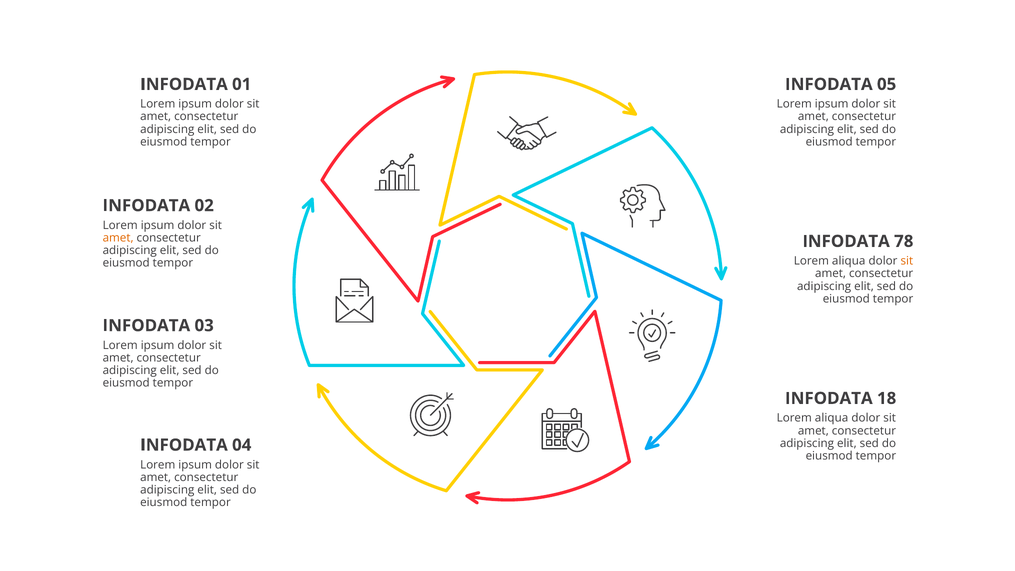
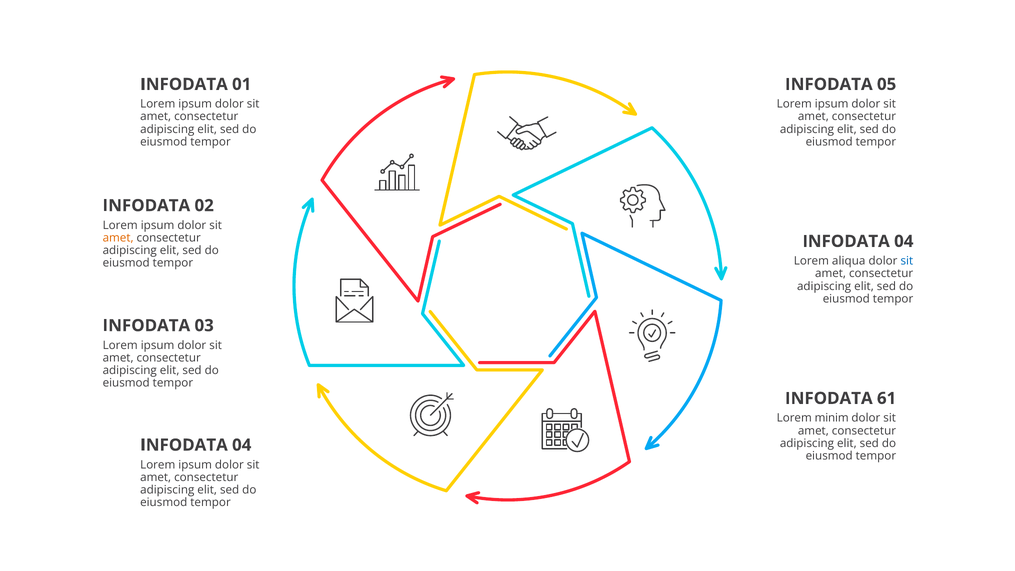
78 at (904, 241): 78 -> 04
sit at (907, 261) colour: orange -> blue
18: 18 -> 61
aliqua at (832, 418): aliqua -> minim
